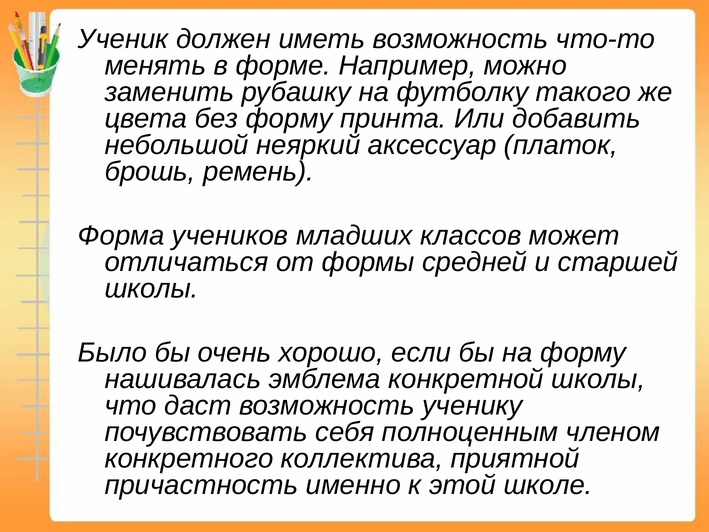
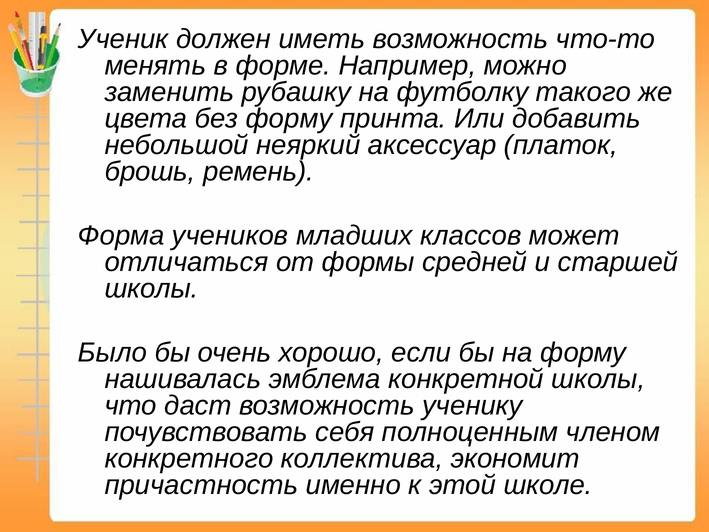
приятной: приятной -> экономит
